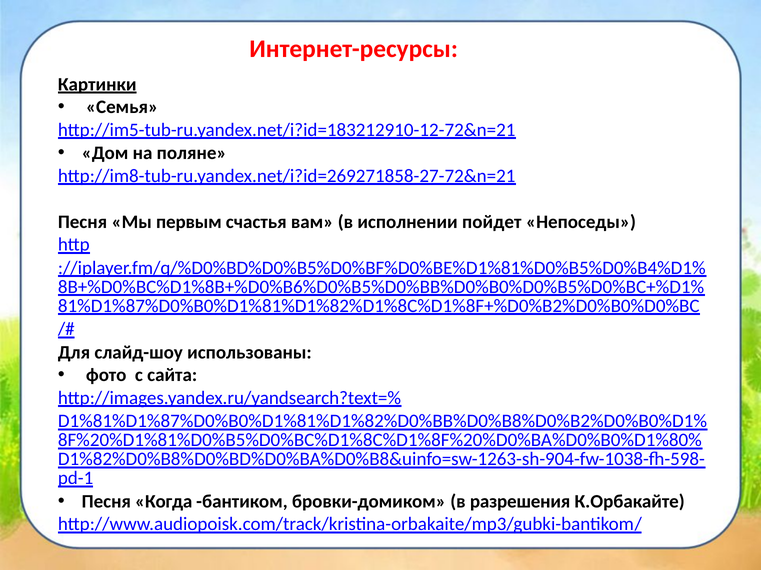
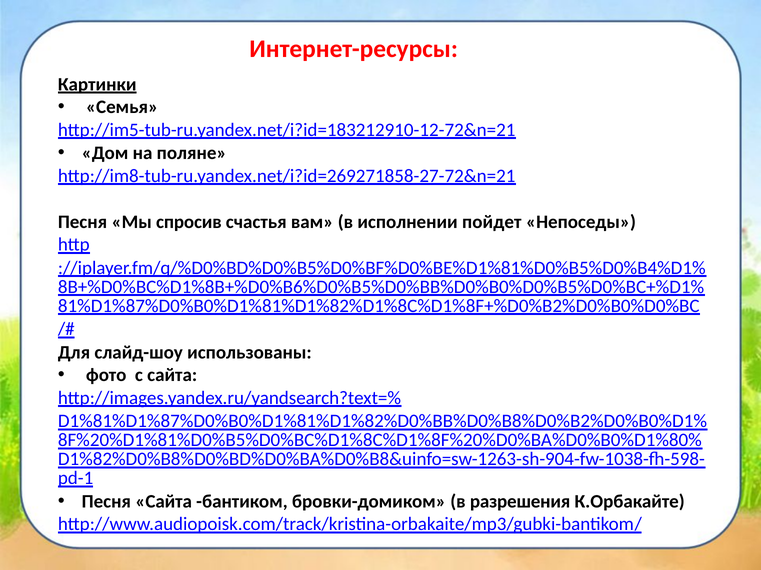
первым: первым -> спросив
Песня Когда: Когда -> Сайта
